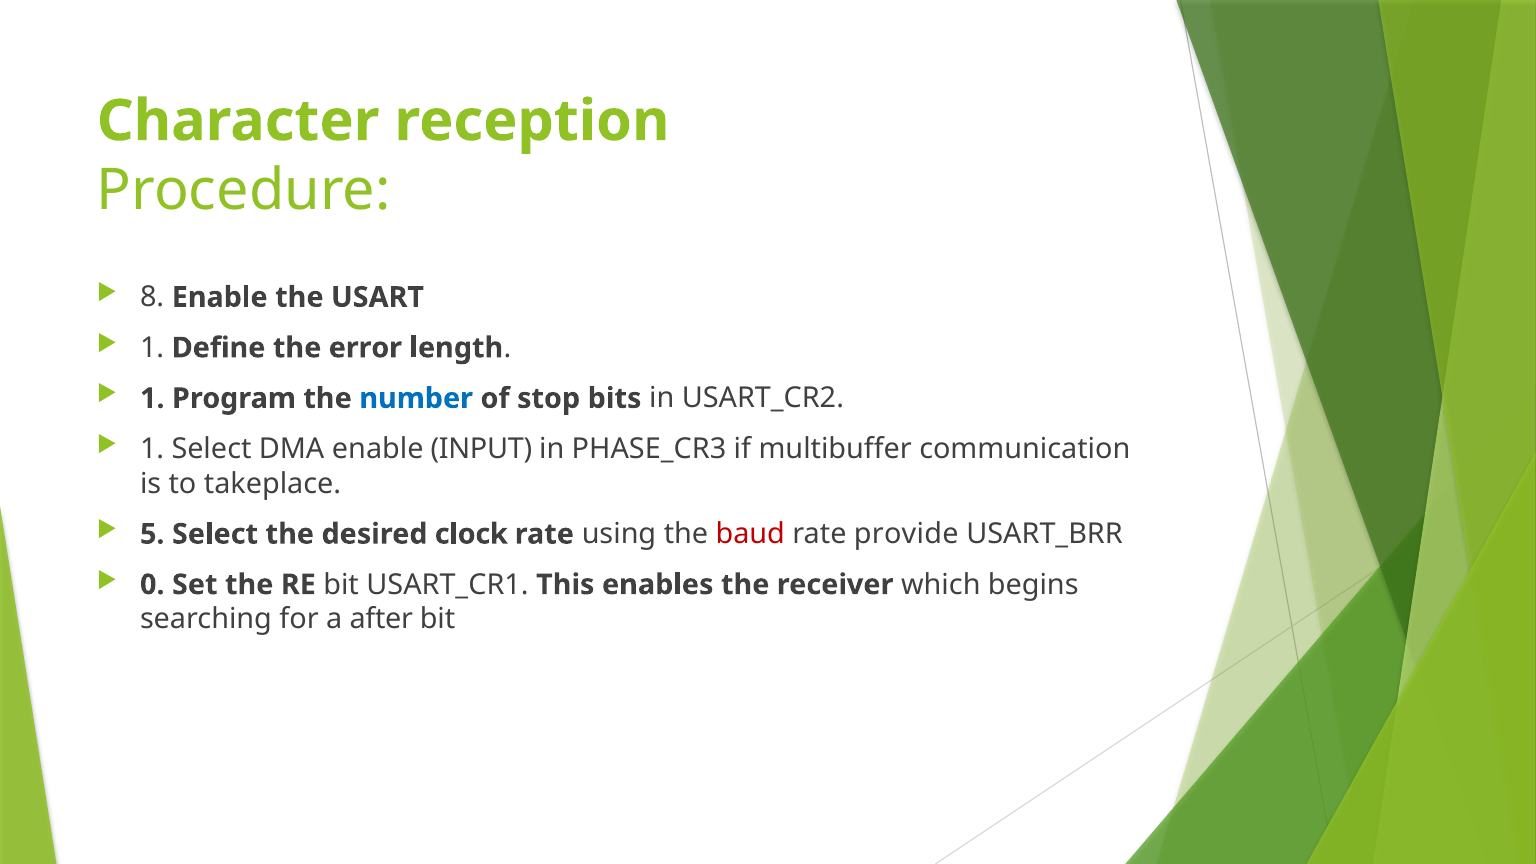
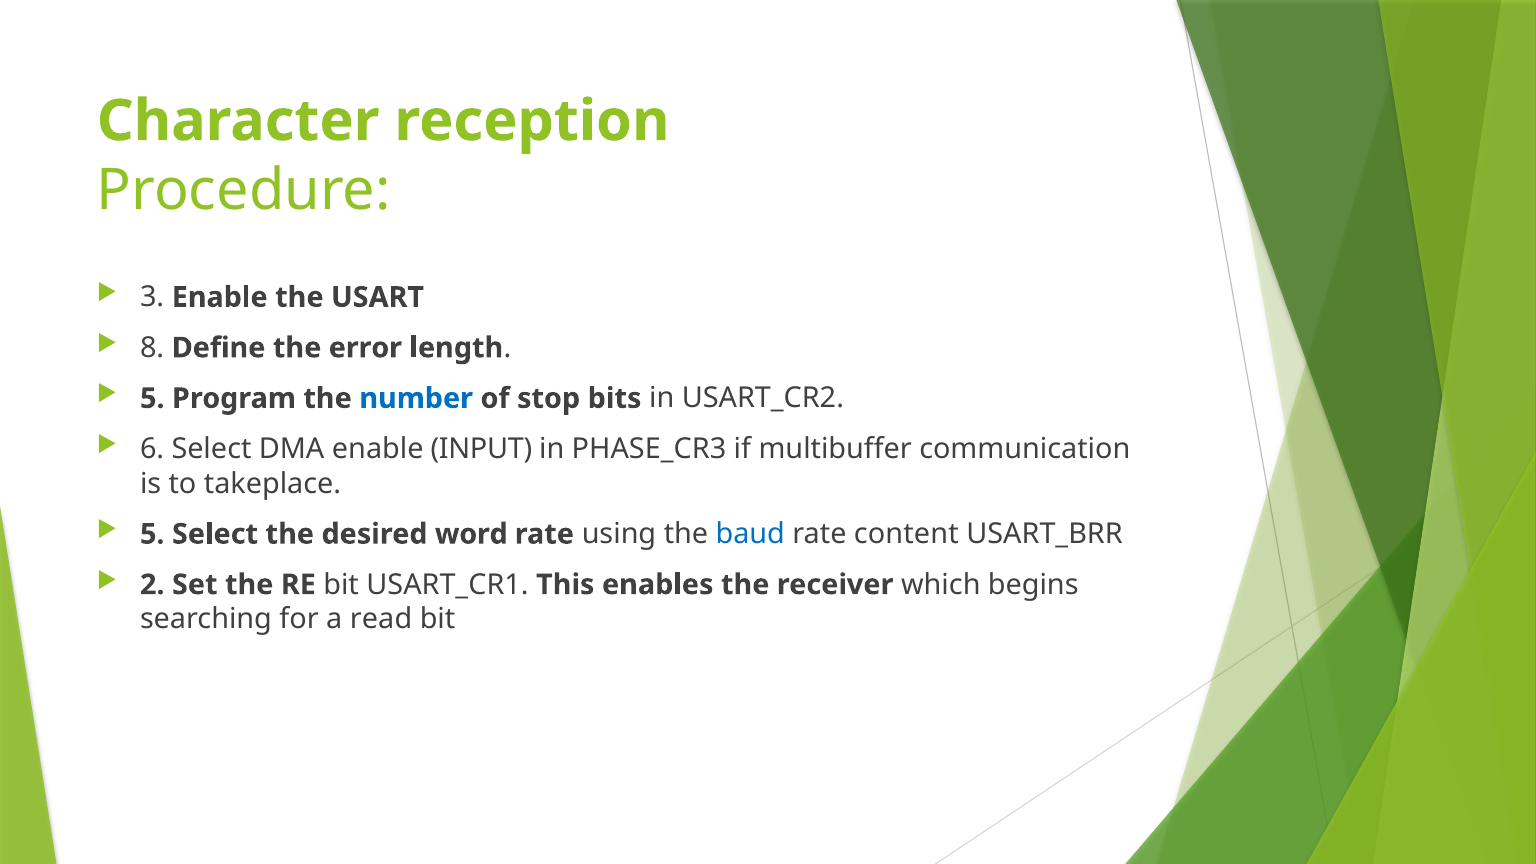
8: 8 -> 3
1 at (152, 348): 1 -> 8
1 at (152, 398): 1 -> 5
1 at (152, 449): 1 -> 6
clock: clock -> word
baud colour: red -> blue
provide: provide -> content
0: 0 -> 2
after: after -> read
